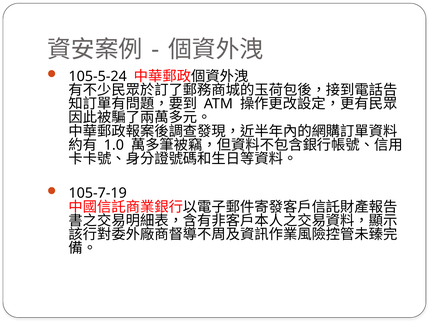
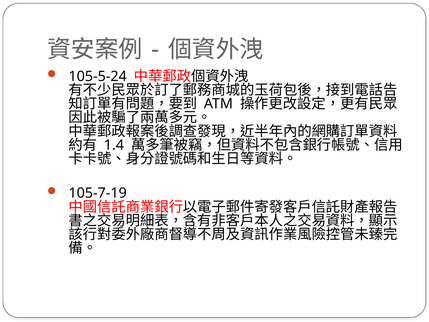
1.0: 1.0 -> 1.4
